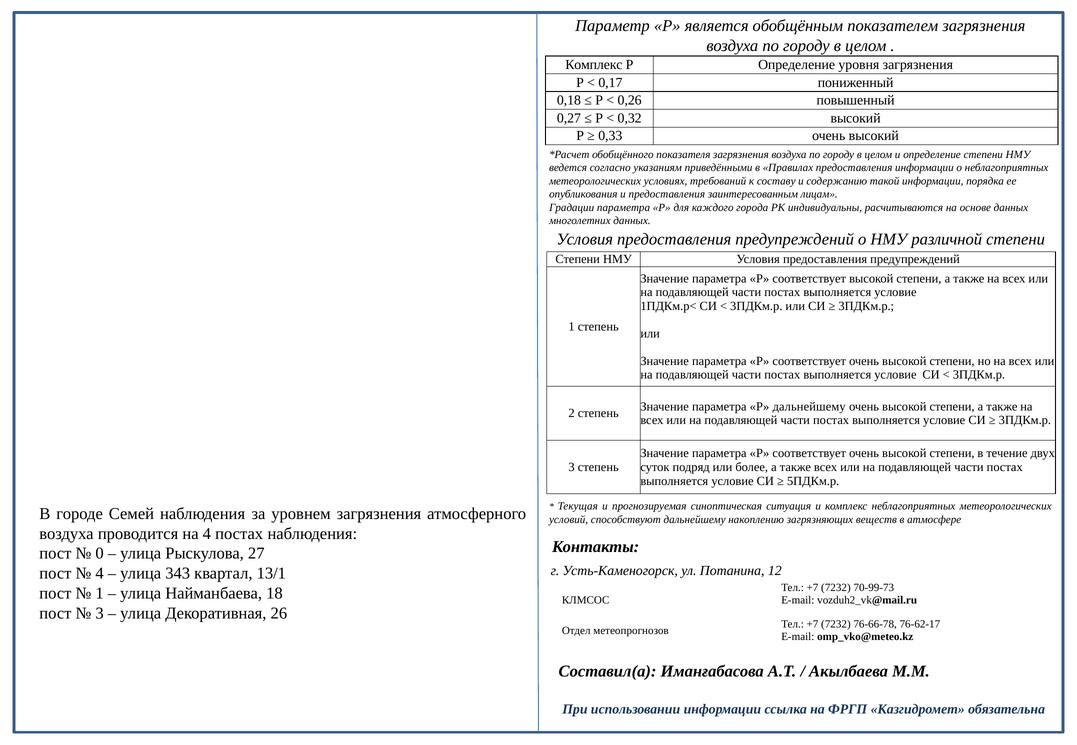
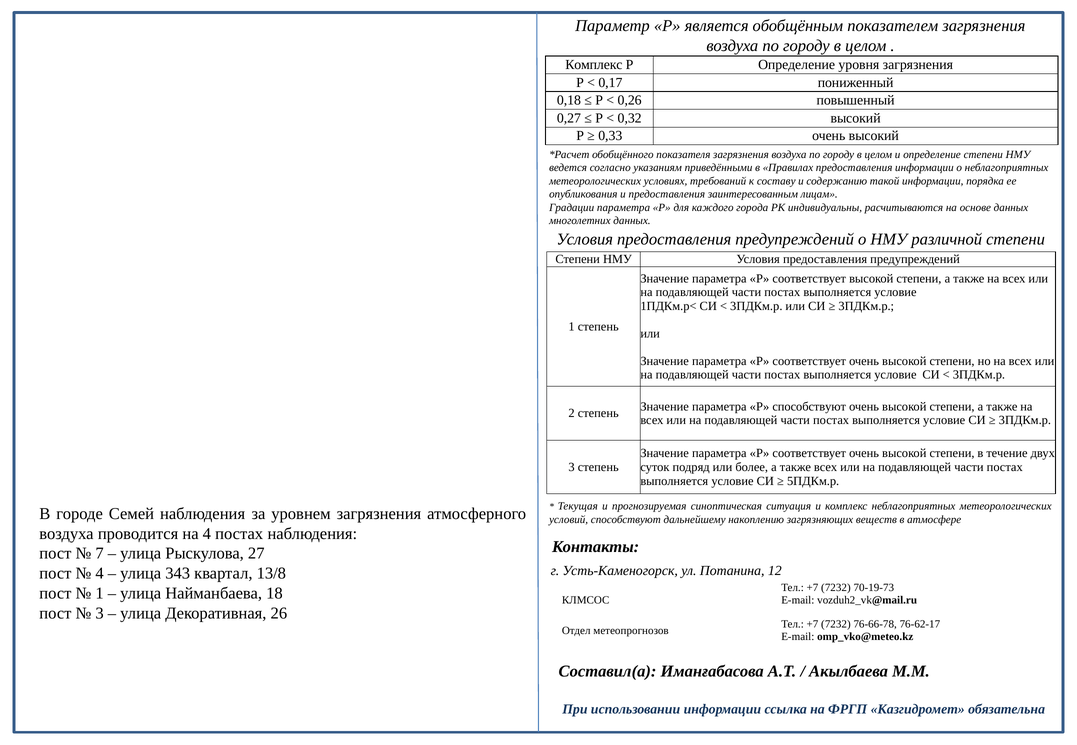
Р дальнейшему: дальнейшему -> способствуют
0: 0 -> 7
13/1: 13/1 -> 13/8
70-99-73: 70-99-73 -> 70-19-73
